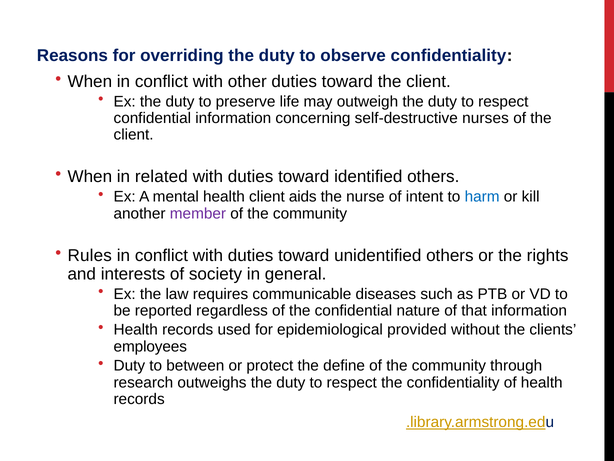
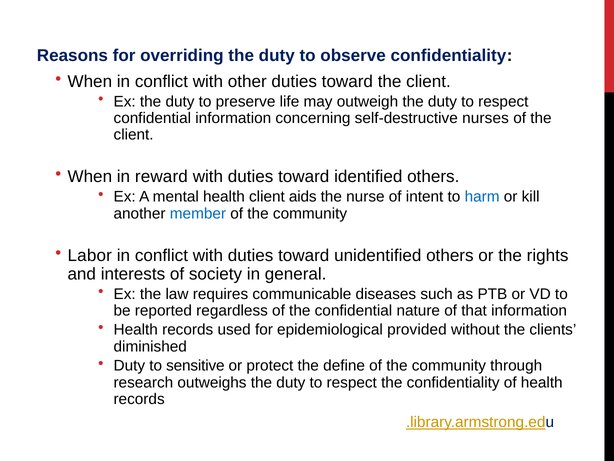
related: related -> reward
member colour: purple -> blue
Rules: Rules -> Labor
employees: employees -> diminished
between: between -> sensitive
